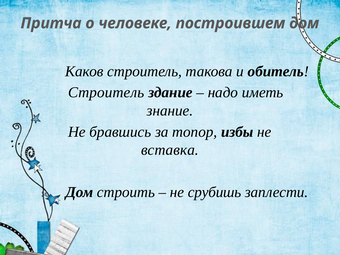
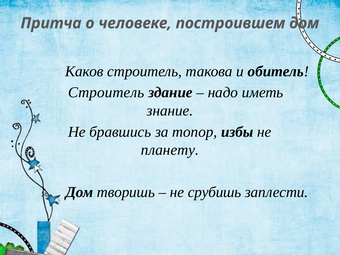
вставка: вставка -> планету
строить: строить -> творишь
